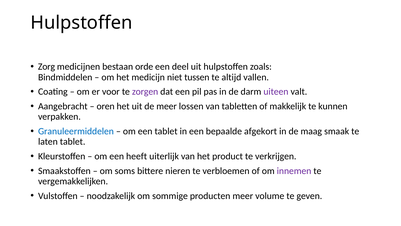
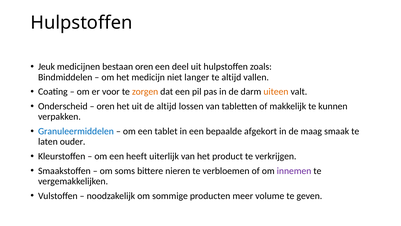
Zorg: Zorg -> Jeuk
bestaan orde: orde -> oren
tussen: tussen -> langer
zorgen colour: purple -> orange
uiteen colour: purple -> orange
Aangebracht: Aangebracht -> Onderscheid
de meer: meer -> altijd
laten tablet: tablet -> ouder
